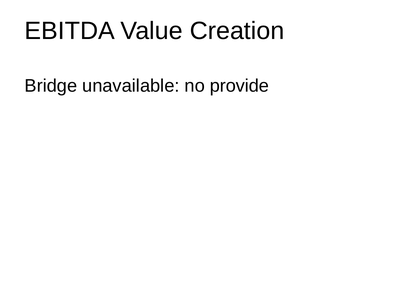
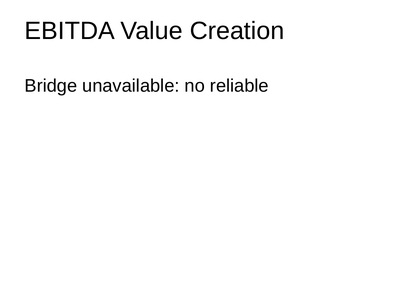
provide: provide -> reliable
